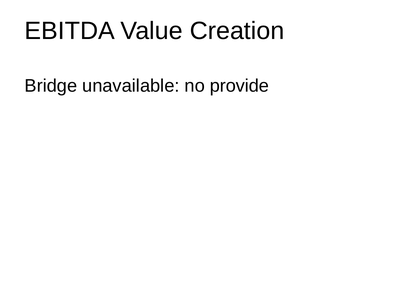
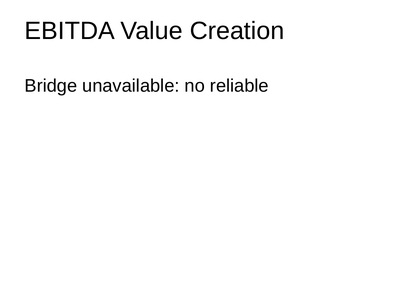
provide: provide -> reliable
